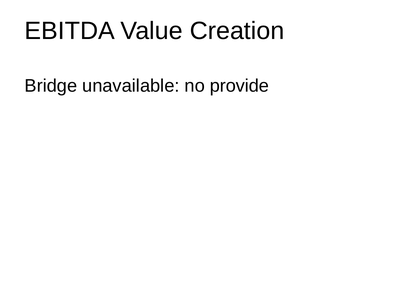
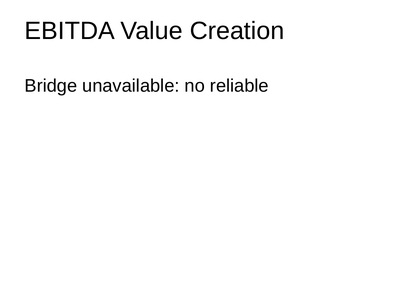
provide: provide -> reliable
